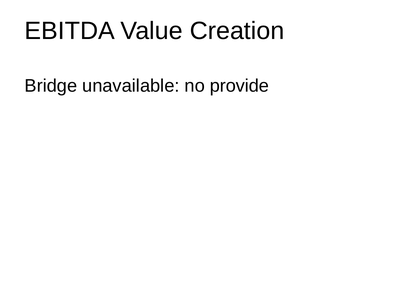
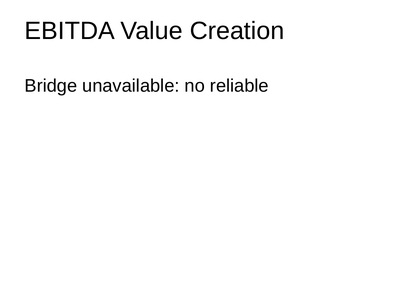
provide: provide -> reliable
